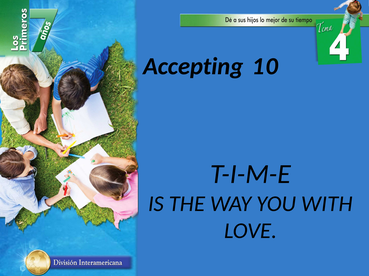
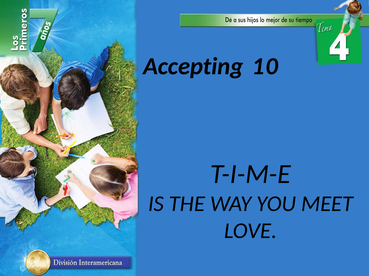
WITH: WITH -> MEET
